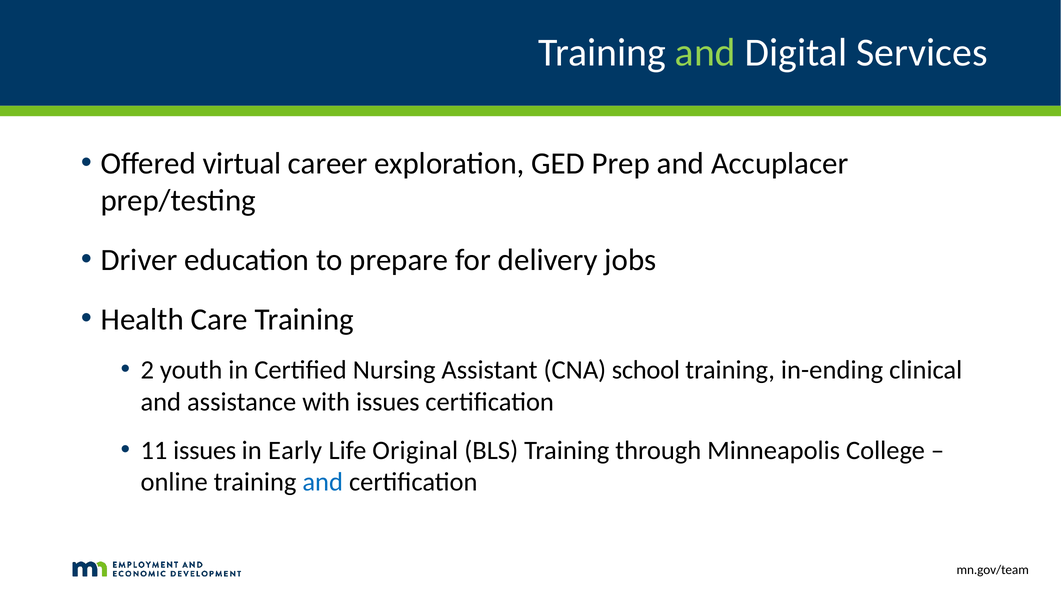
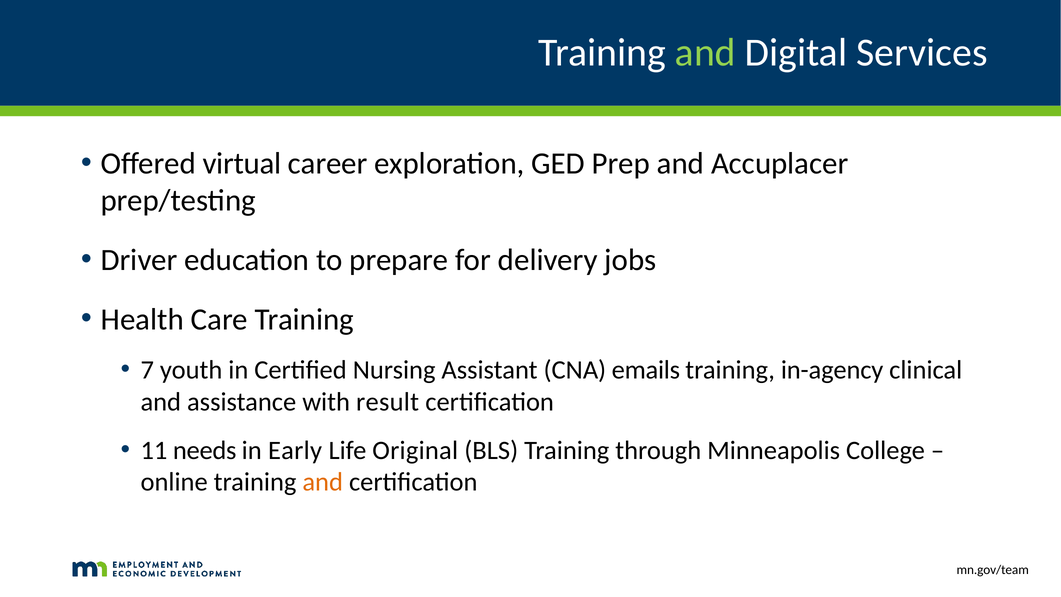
2: 2 -> 7
school: school -> emails
in-ending: in-ending -> in-agency
with issues: issues -> result
11 issues: issues -> needs
and at (323, 482) colour: blue -> orange
